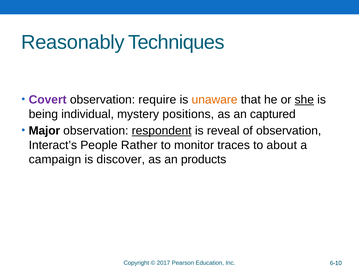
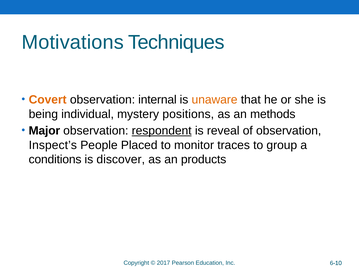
Reasonably: Reasonably -> Motivations
Covert colour: purple -> orange
require: require -> internal
she underline: present -> none
captured: captured -> methods
Interact’s: Interact’s -> Inspect’s
Rather: Rather -> Placed
about: about -> group
campaign: campaign -> conditions
